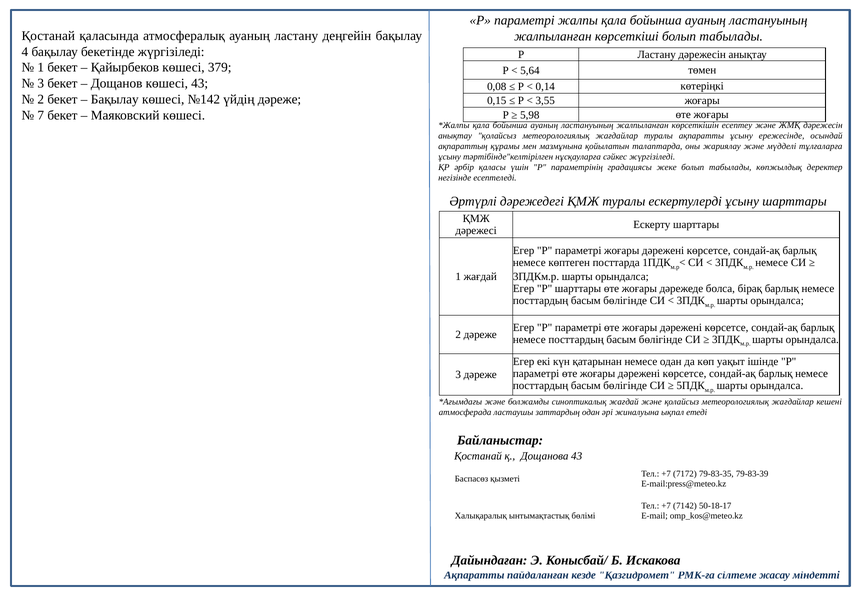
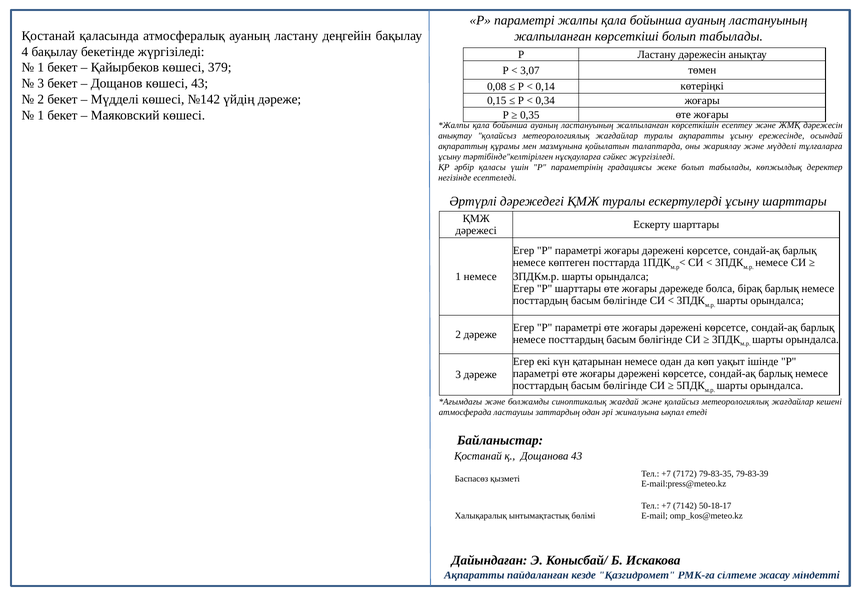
5,64: 5,64 -> 3,07
Бақылау at (115, 99): Бақылау -> Мүдделі
3,55: 3,55 -> 0,34
7 at (41, 115): 7 -> 1
5,98: 5,98 -> 0,35
1 жағдай: жағдай -> немесе
